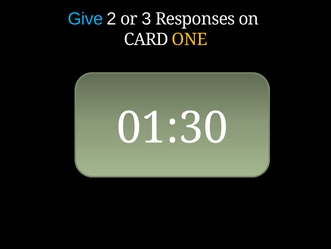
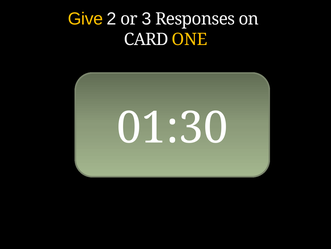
Give colour: light blue -> yellow
